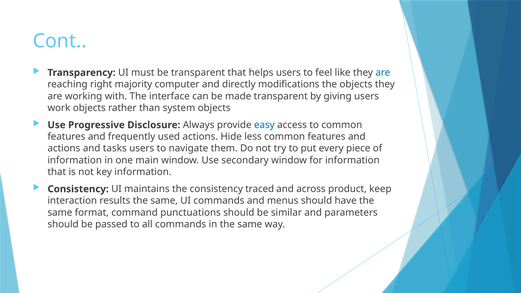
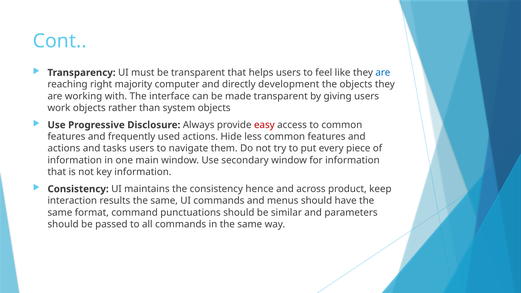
modifications: modifications -> development
easy colour: blue -> red
traced: traced -> hence
